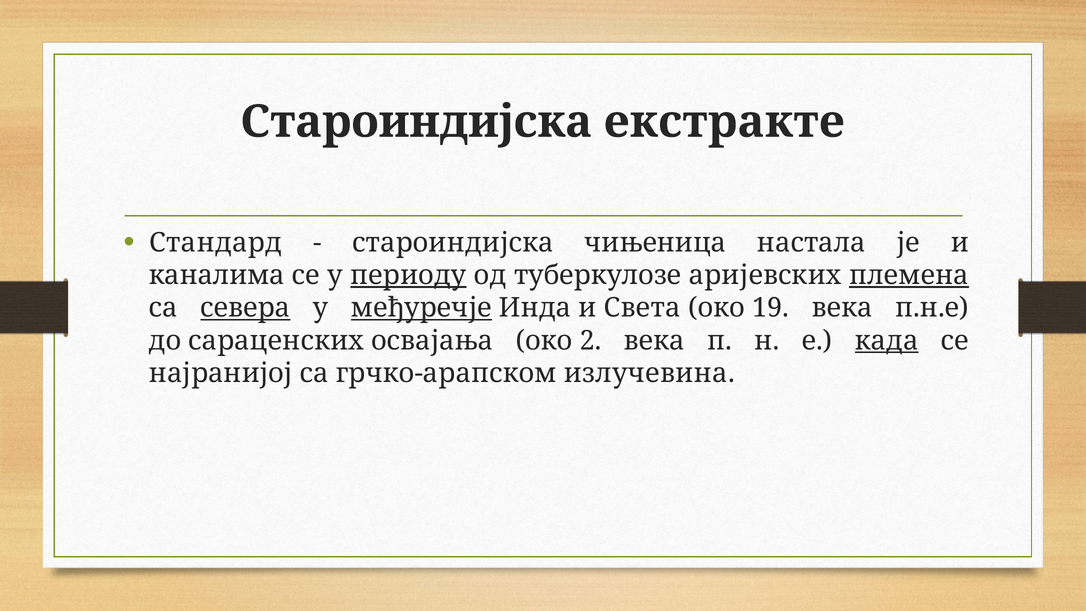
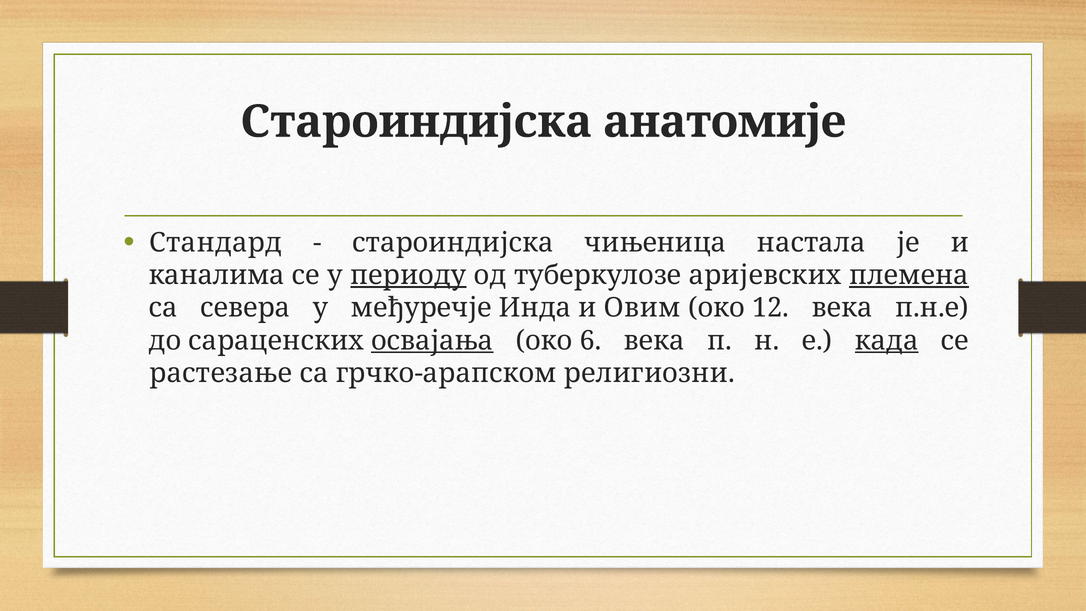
екстракте: екстракте -> анатомије
севера underline: present -> none
међуречје underline: present -> none
Света: Света -> Овим
19: 19 -> 12
освајања underline: none -> present
2: 2 -> 6
најранијој: најранијој -> растезање
излучевина: излучевина -> религиозни
